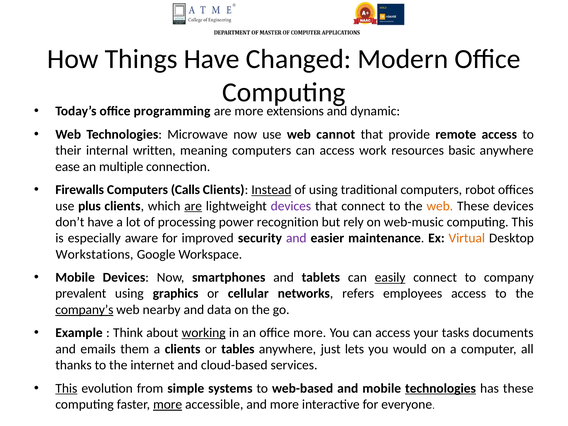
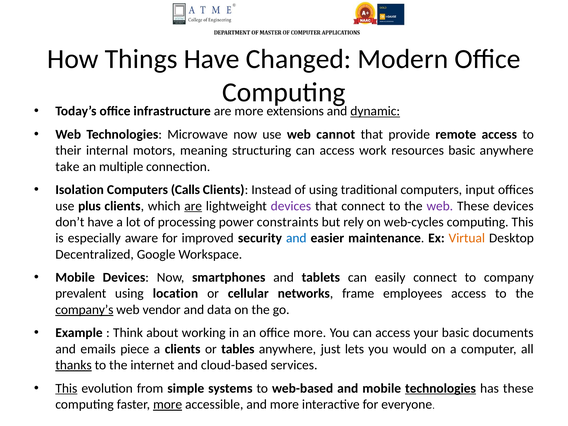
programming: programming -> infrastructure
dynamic underline: none -> present
written: written -> motors
meaning computers: computers -> structuring
ease: ease -> take
Firewalls: Firewalls -> Isolation
Instead underline: present -> none
robot: robot -> input
web at (440, 206) colour: orange -> purple
recognition: recognition -> constraints
web-music: web-music -> web-cycles
and at (296, 238) colour: purple -> blue
Workstations: Workstations -> Decentralized
easily underline: present -> none
graphics: graphics -> location
refers: refers -> frame
nearby: nearby -> vendor
working underline: present -> none
your tasks: tasks -> basic
them: them -> piece
thanks underline: none -> present
